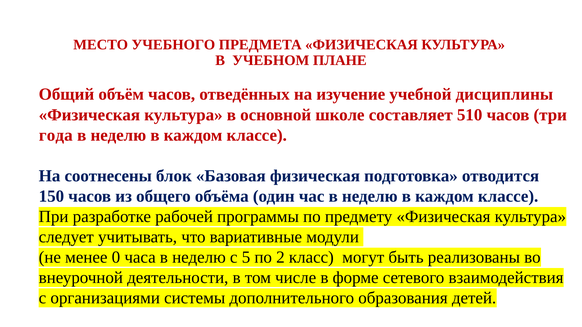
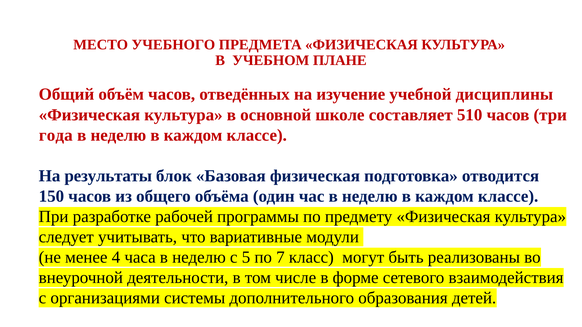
соотнесены: соотнесены -> результаты
0: 0 -> 4
2: 2 -> 7
